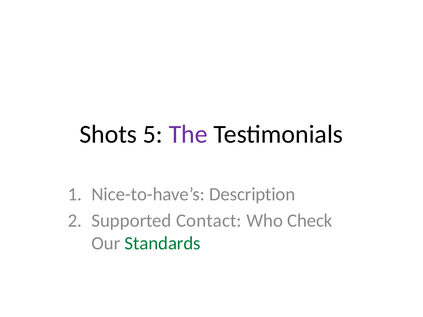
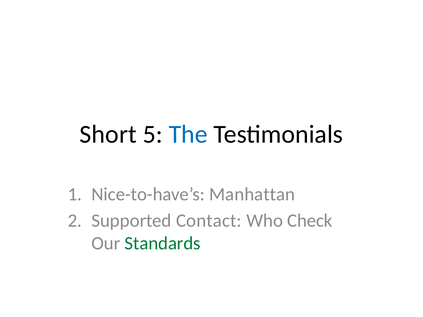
Shots: Shots -> Short
The colour: purple -> blue
Description: Description -> Manhattan
